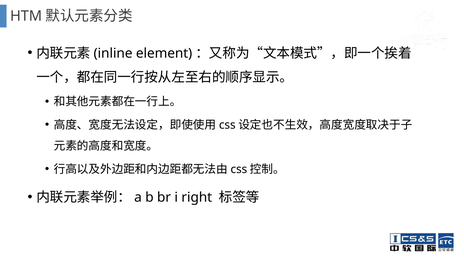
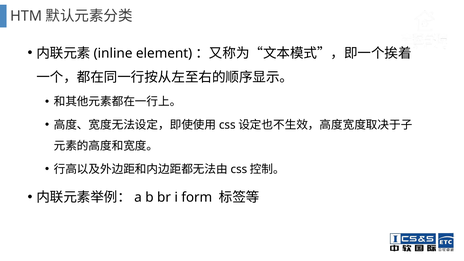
right: right -> form
